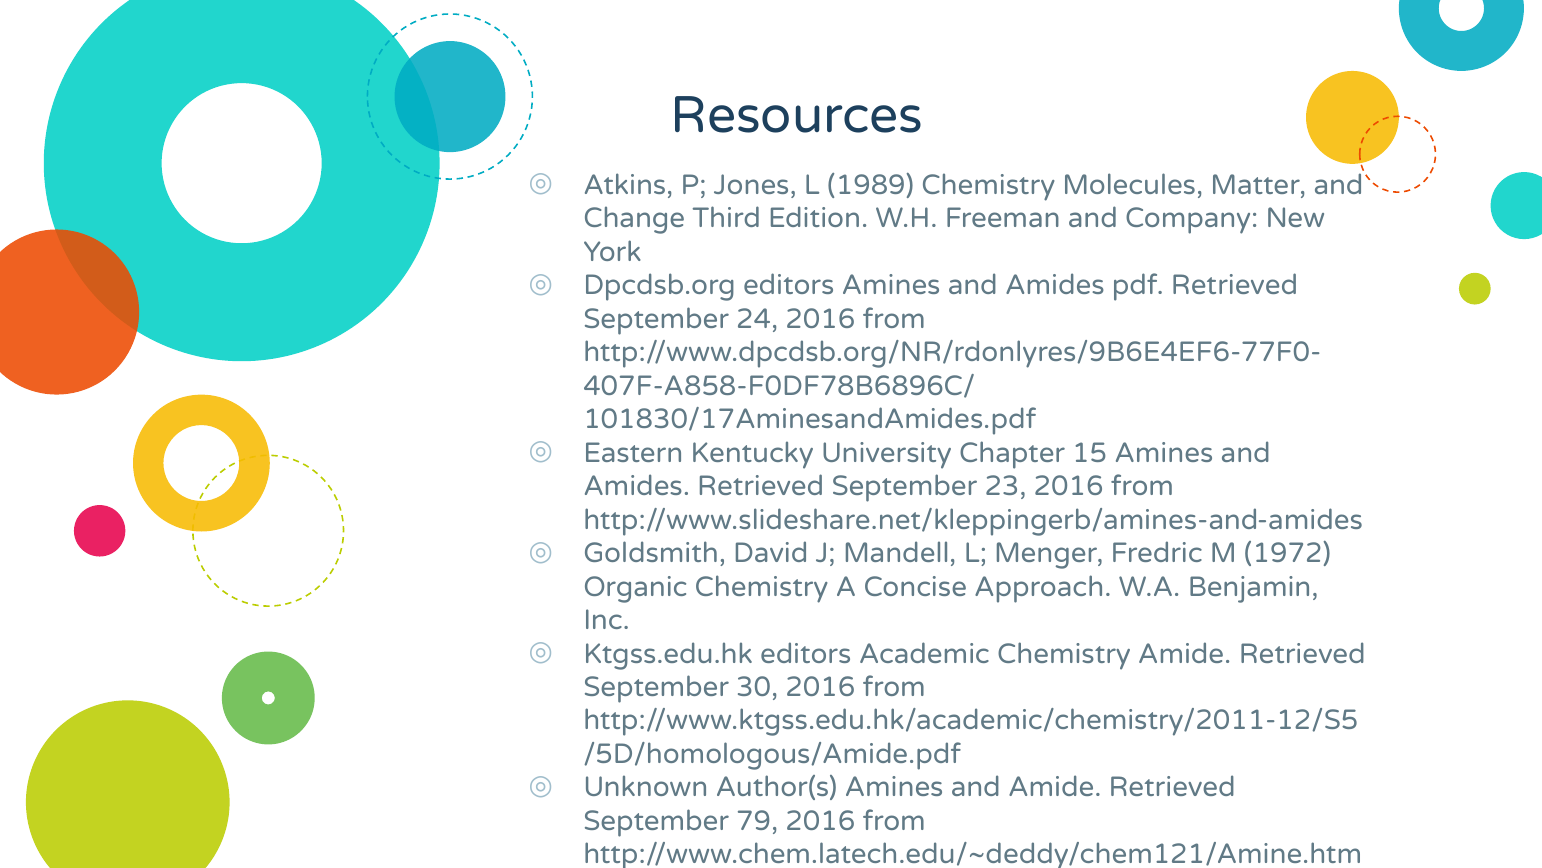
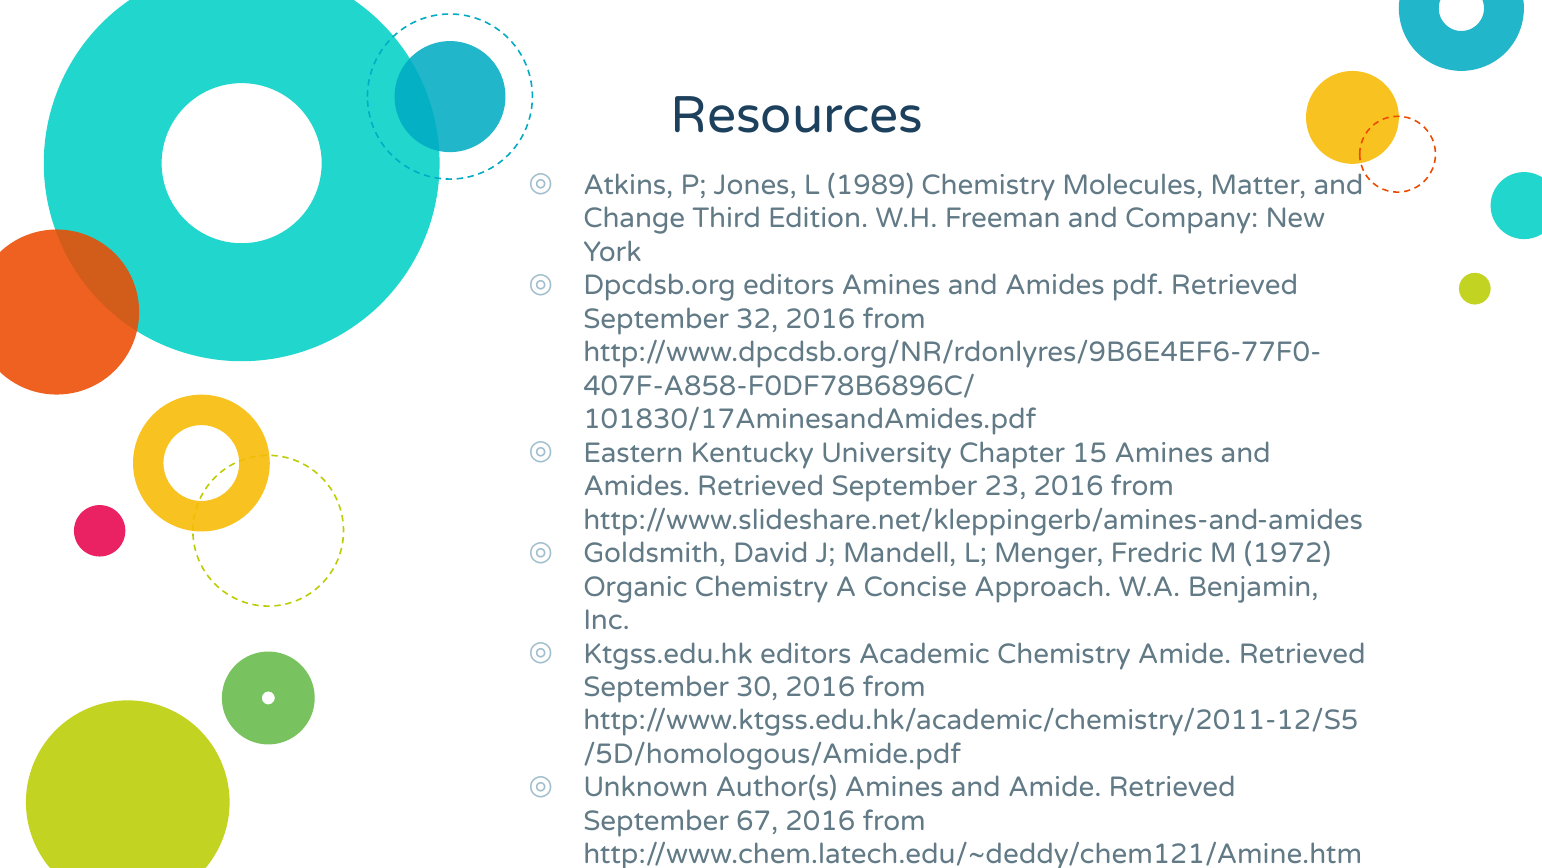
24: 24 -> 32
79: 79 -> 67
